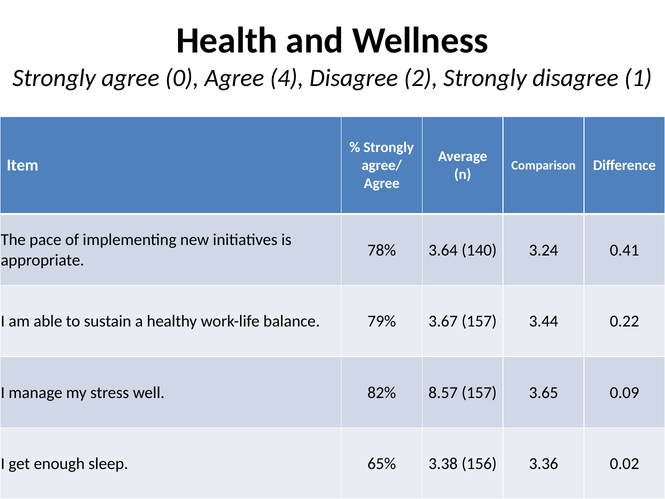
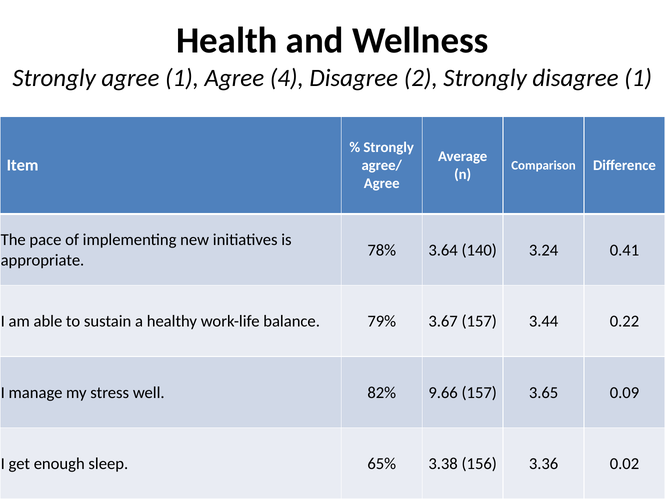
agree 0: 0 -> 1
8.57: 8.57 -> 9.66
